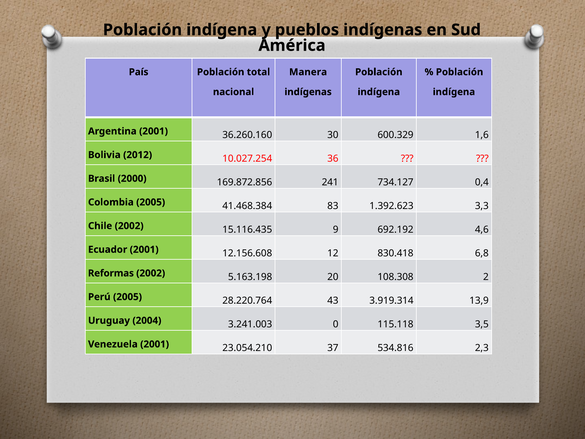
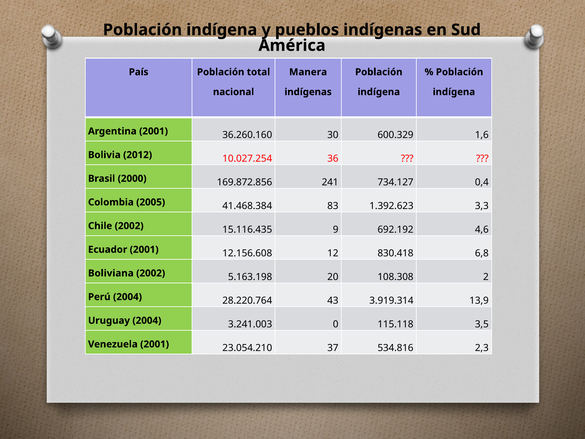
Reformas: Reformas -> Boliviana
Perú 2005: 2005 -> 2004
